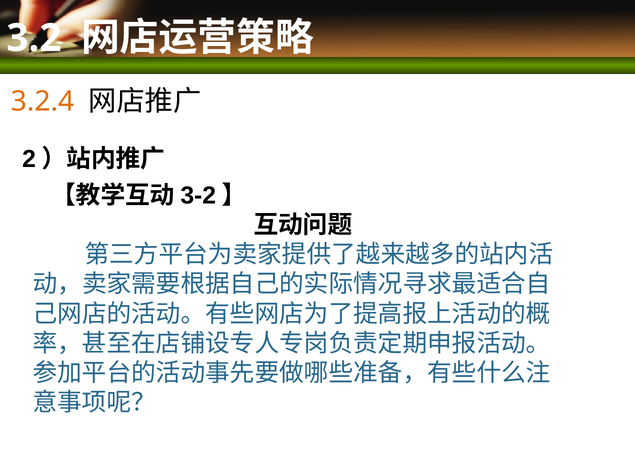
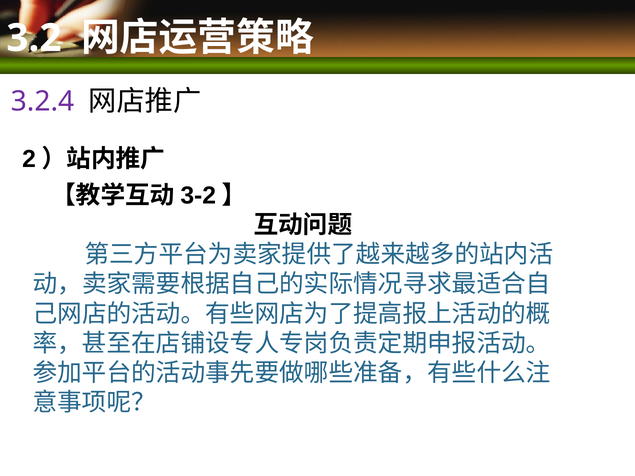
3.2.4 colour: orange -> purple
